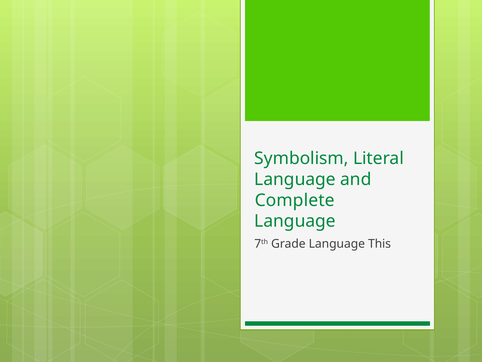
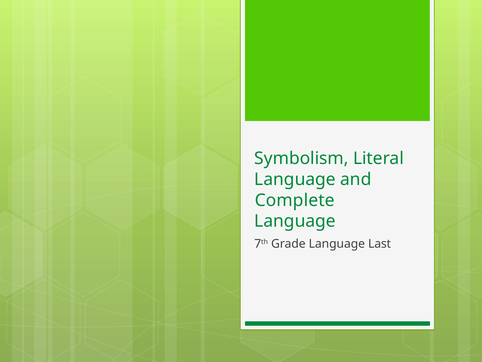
This: This -> Last
